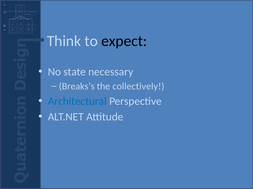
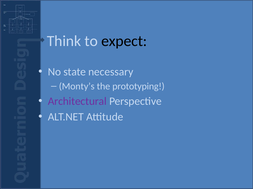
Breaks’s: Breaks’s -> Monty’s
collectively: collectively -> prototyping
Architectural colour: blue -> purple
